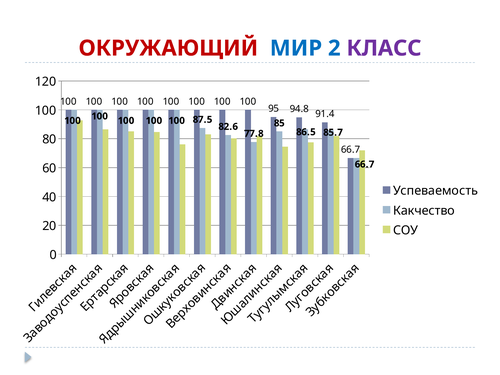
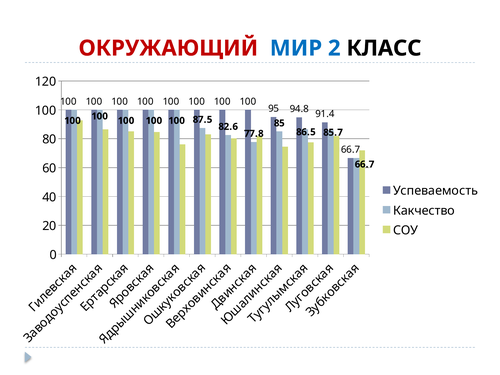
КЛАСС colour: purple -> black
